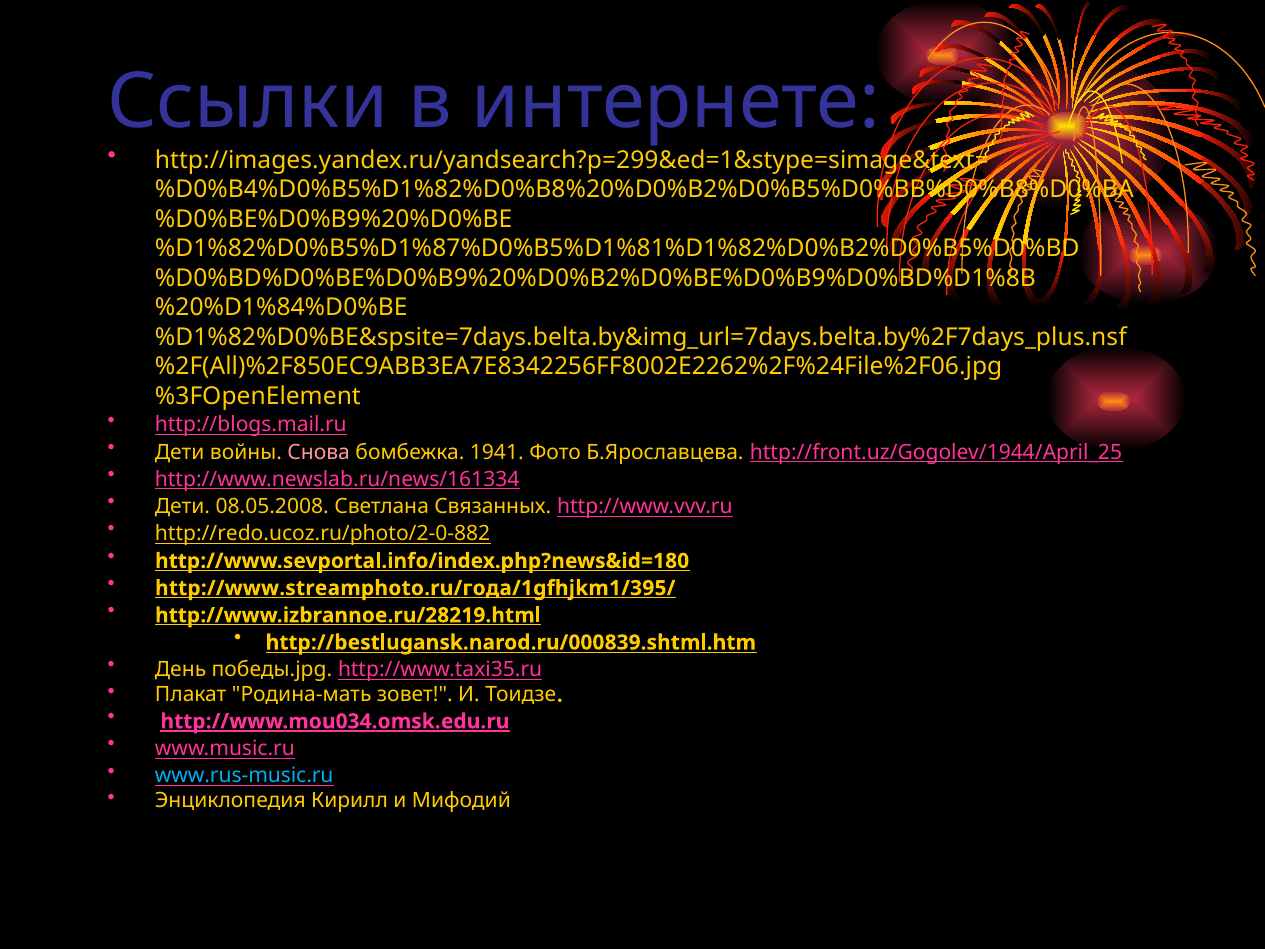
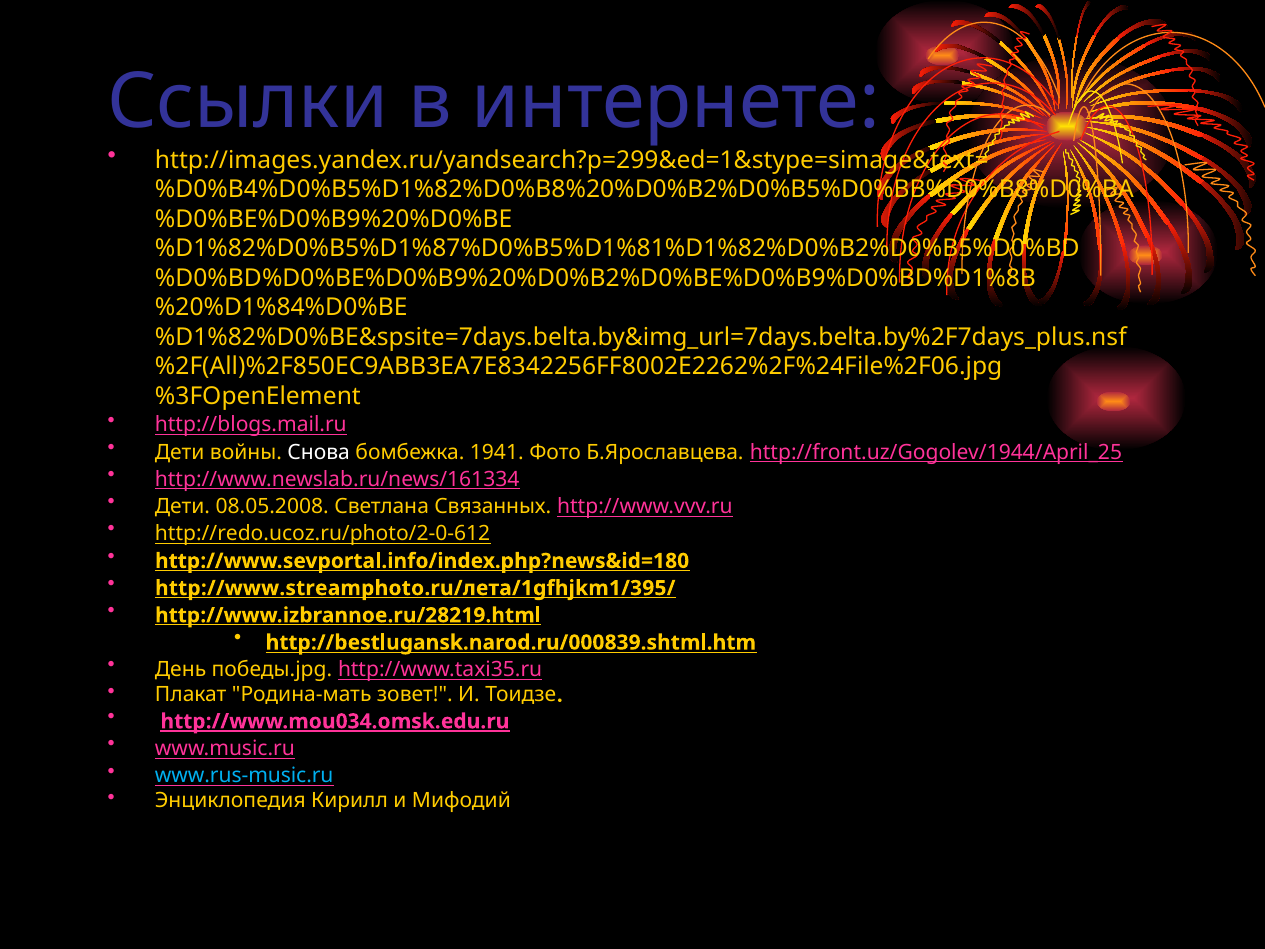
Снова colour: pink -> white
http://redo.ucoz.ru/photo/2-0-882: http://redo.ucoz.ru/photo/2-0-882 -> http://redo.ucoz.ru/photo/2-0-612
http://www.streamphoto.ru/года/1gfhjkm1/395/: http://www.streamphoto.ru/года/1gfhjkm1/395/ -> http://www.streamphoto.ru/лета/1gfhjkm1/395/
